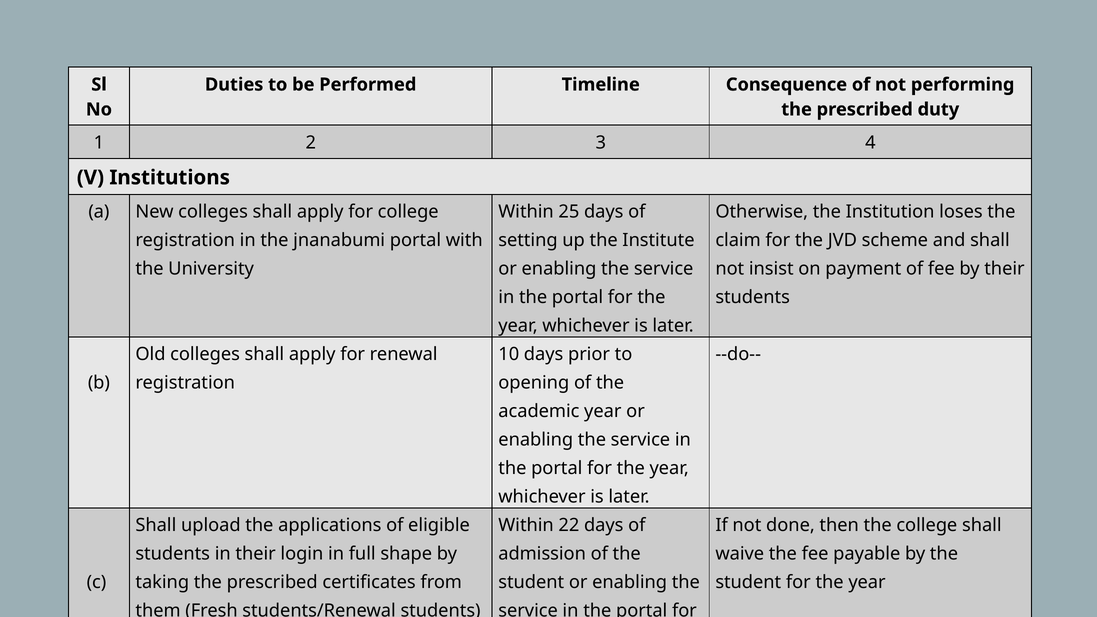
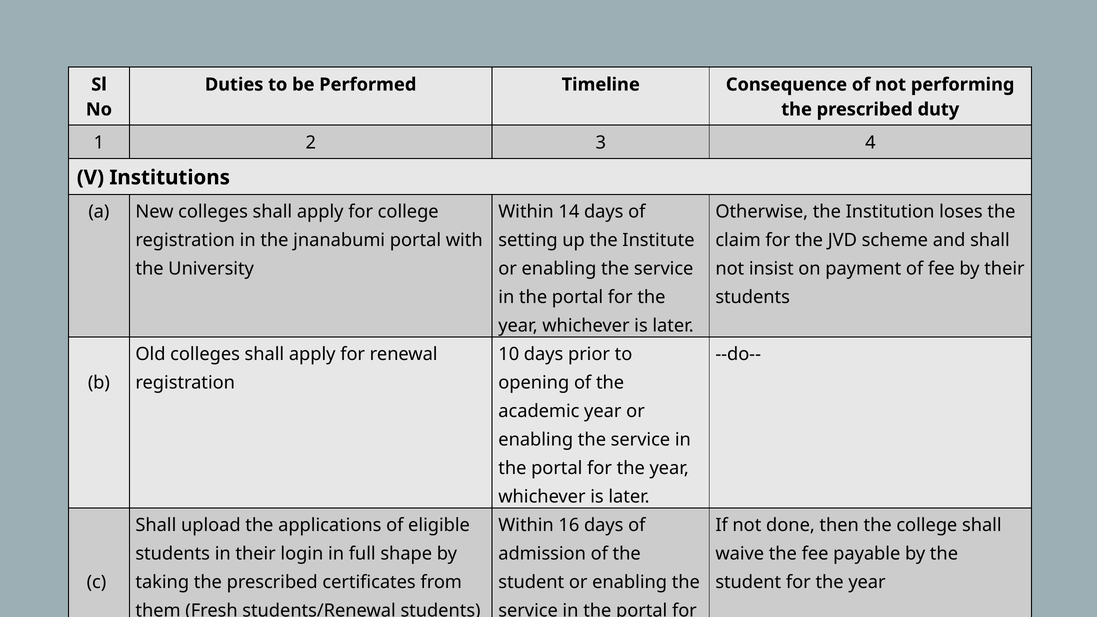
25: 25 -> 14
22: 22 -> 16
